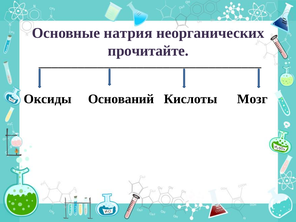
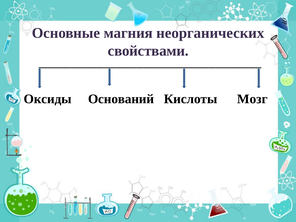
натрия: натрия -> магния
прочитайте: прочитайте -> свойствами
